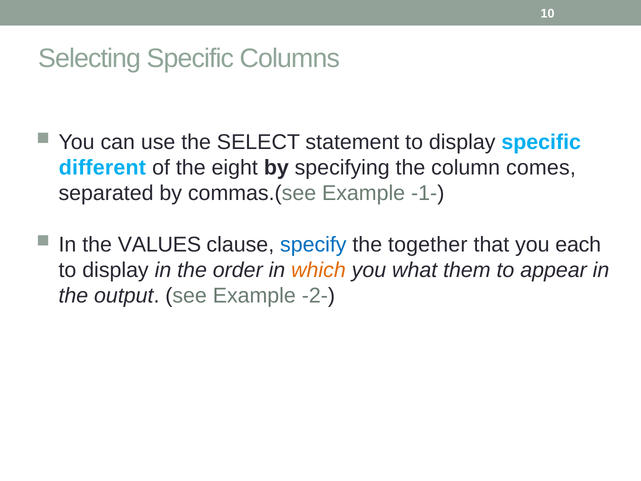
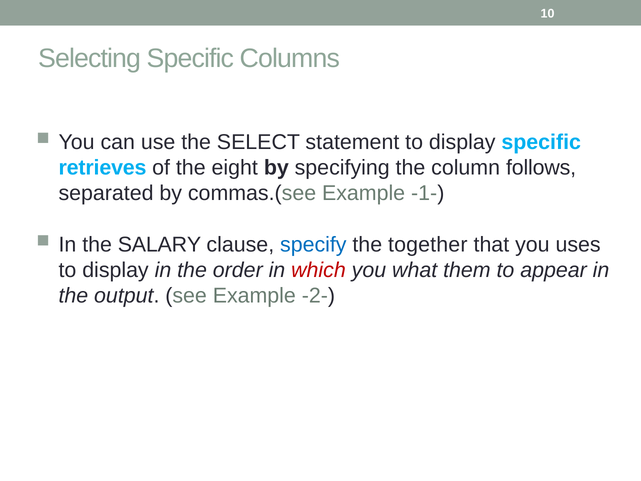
different: different -> retrieves
comes: comes -> follows
VALUES: VALUES -> SALARY
each: each -> uses
which colour: orange -> red
